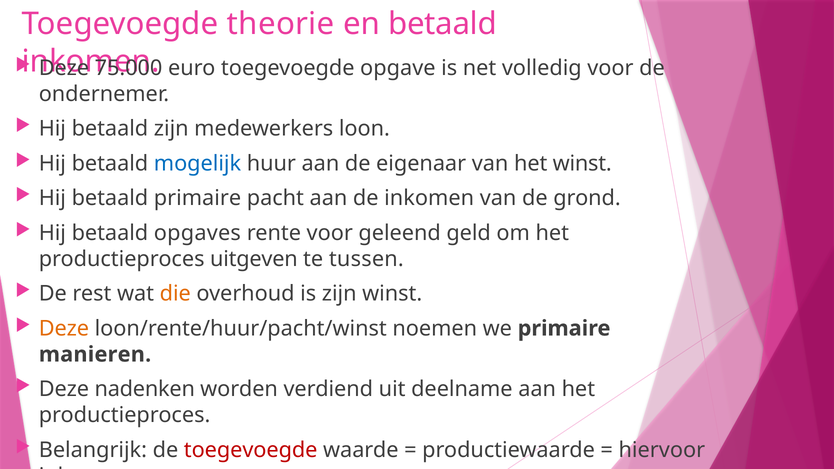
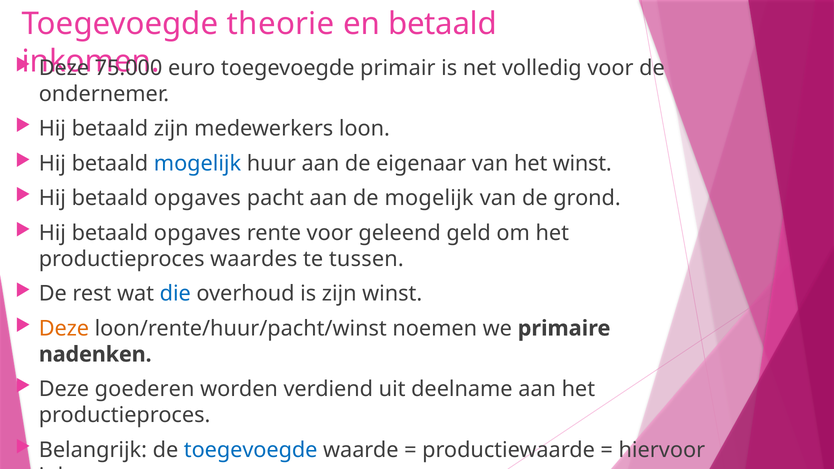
opgave: opgave -> primair
primaire at (197, 198): primaire -> opgaves
de inkomen: inkomen -> mogelijk
uitgeven: uitgeven -> waardes
die colour: orange -> blue
manieren: manieren -> nadenken
nadenken: nadenken -> goederen
toegevoegde at (251, 450) colour: red -> blue
